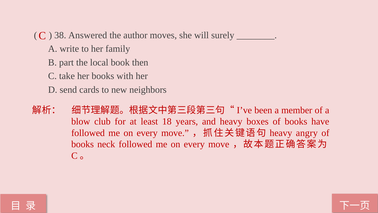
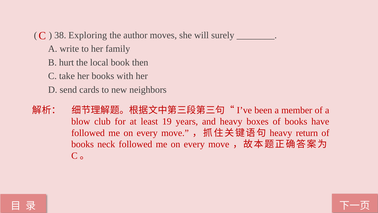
Answered: Answered -> Exploring
part: part -> hurt
18: 18 -> 19
angry: angry -> return
